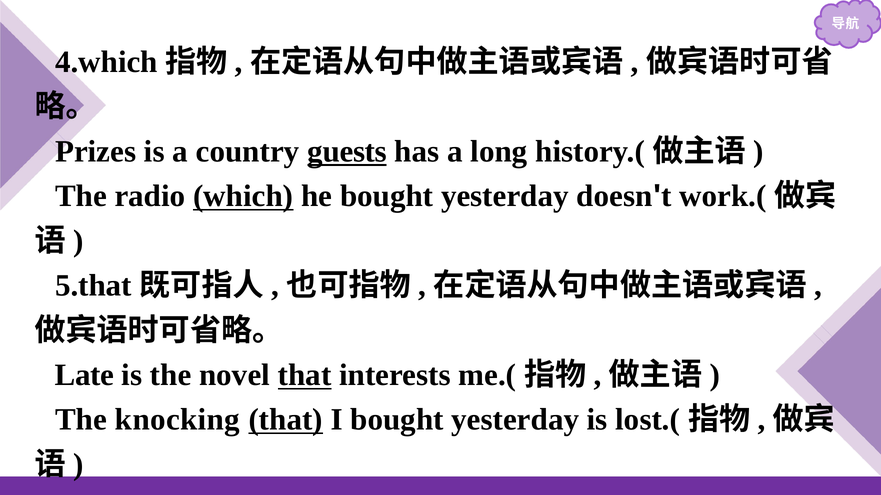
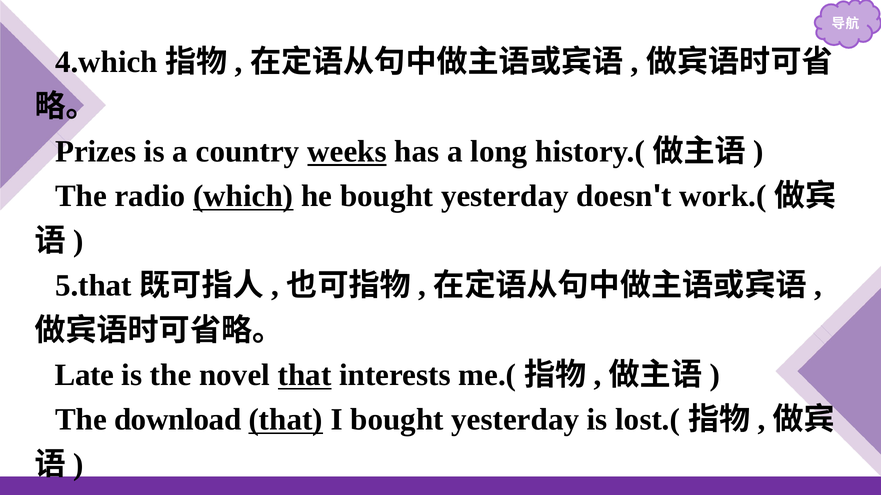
guests: guests -> weeks
knocking: knocking -> download
